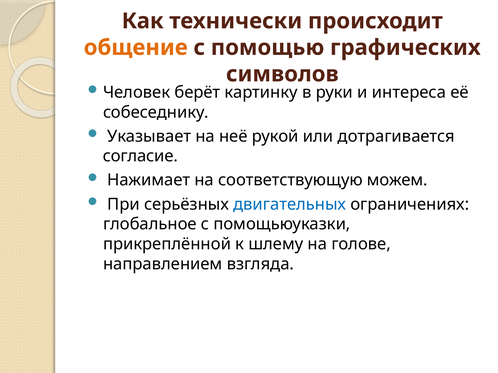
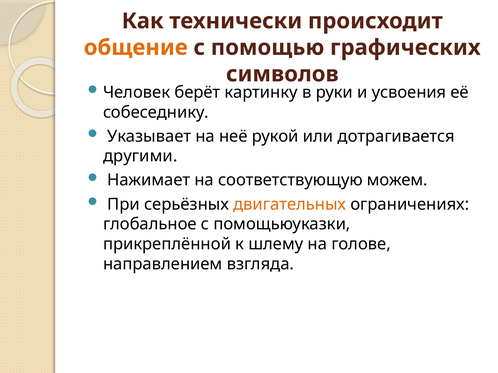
интереса: интереса -> усвоения
согласие: согласие -> другими
двигательных colour: blue -> orange
